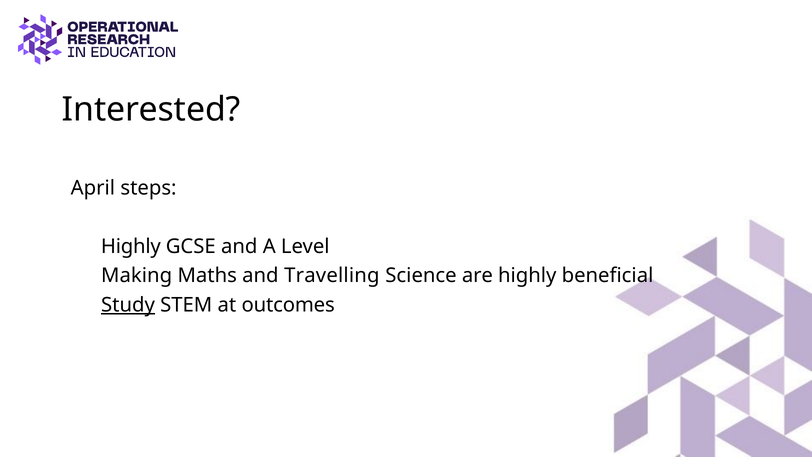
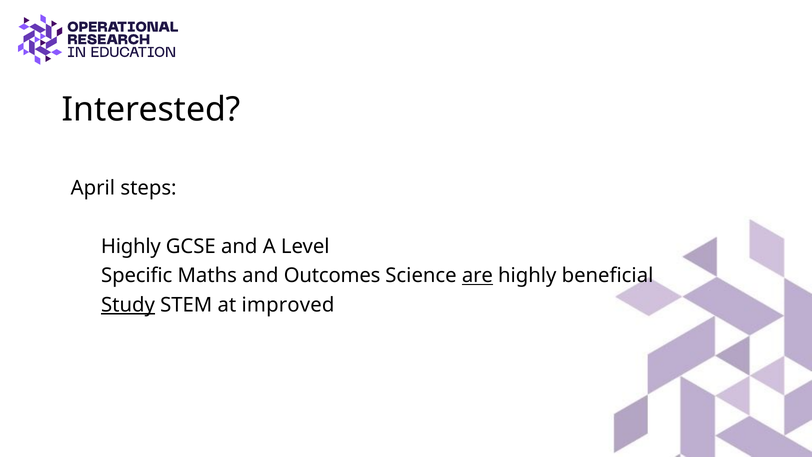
Making: Making -> Specific
Travelling: Travelling -> Outcomes
are underline: none -> present
outcomes: outcomes -> improved
